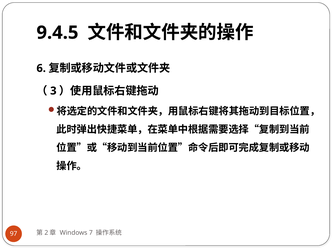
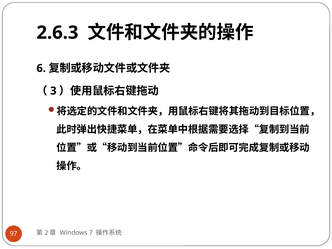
9.4.5: 9.4.5 -> 2.6.3
